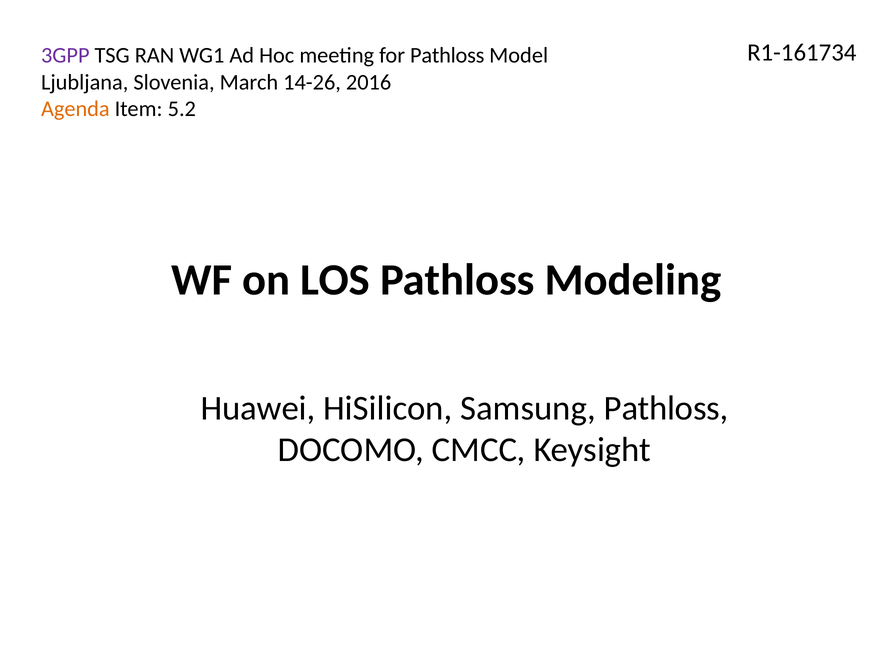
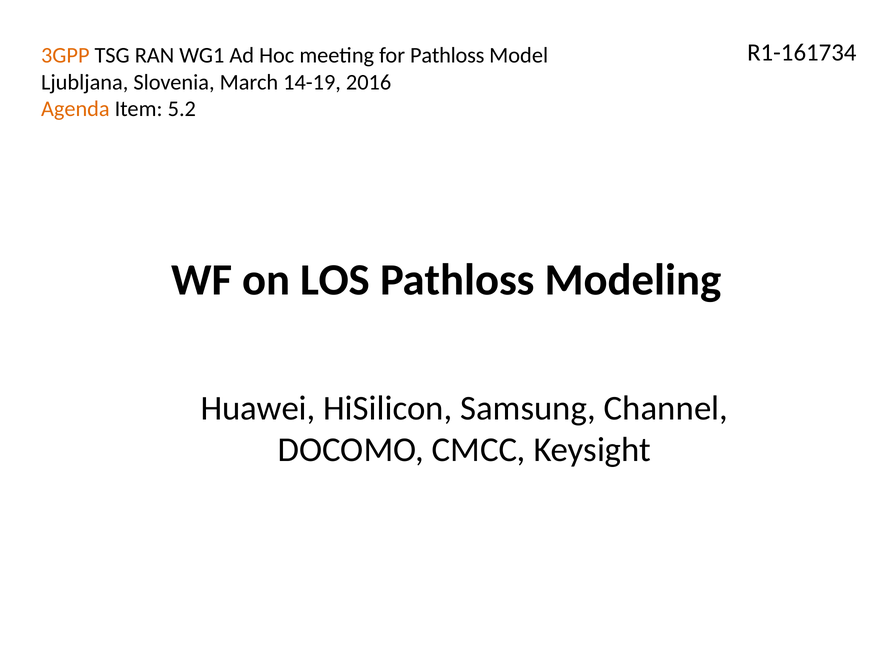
3GPP colour: purple -> orange
14-26: 14-26 -> 14-19
Samsung Pathloss: Pathloss -> Channel
